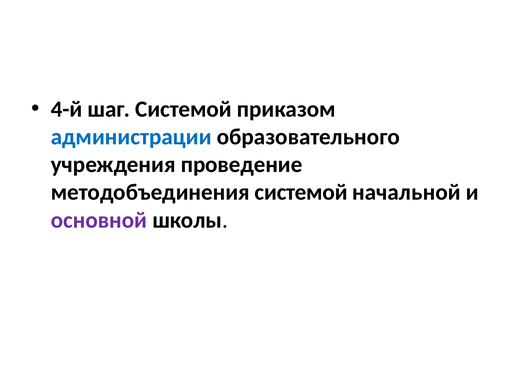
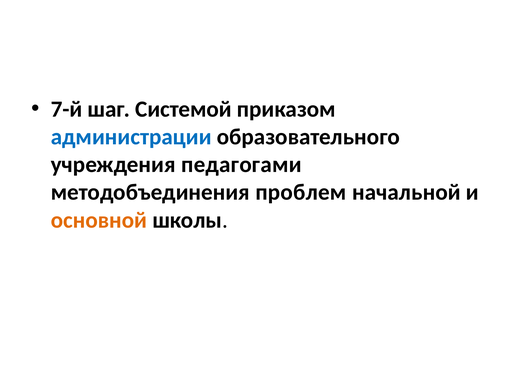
4-й: 4-й -> 7-й
проведение: проведение -> педагогами
методобъединения системой: системой -> проблем
основной colour: purple -> orange
